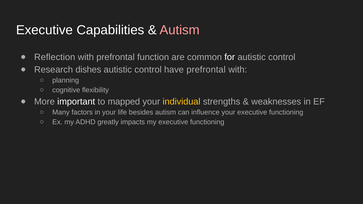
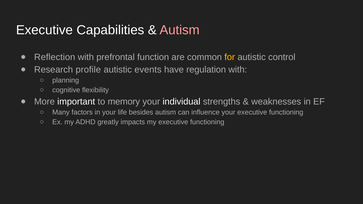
for colour: white -> yellow
dishes: dishes -> profile
control at (148, 70): control -> events
have prefrontal: prefrontal -> regulation
mapped: mapped -> memory
individual colour: yellow -> white
